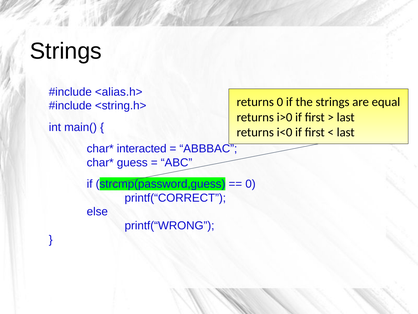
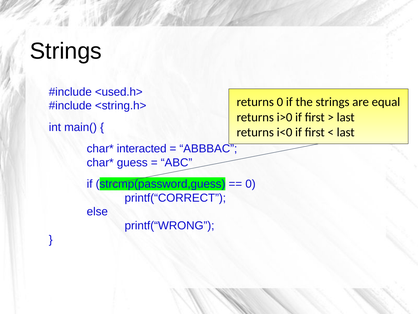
<alias.h>: <alias.h> -> <used.h>
